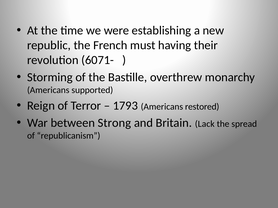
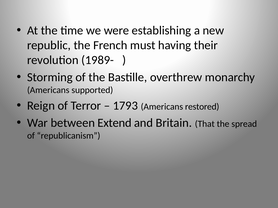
6071-: 6071- -> 1989-
Strong: Strong -> Extend
Lack: Lack -> That
